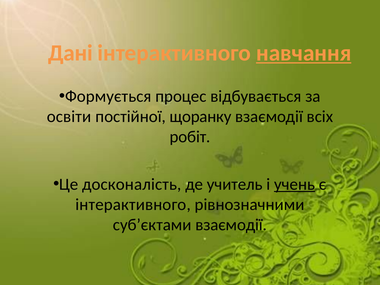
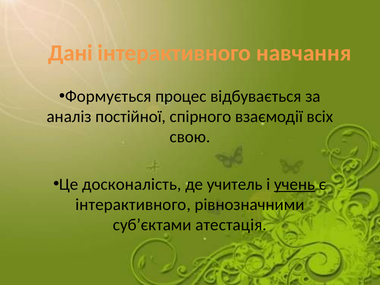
навчання underline: present -> none
освіти: освіти -> аналіз
щоранку: щоранку -> спірного
робіт: робіт -> свою
суб’єктами взаємодії: взаємодії -> атестація
